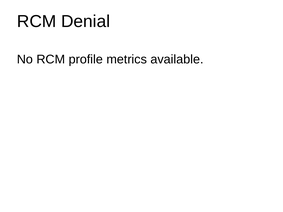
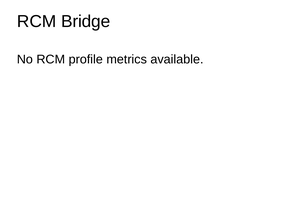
Denial: Denial -> Bridge
